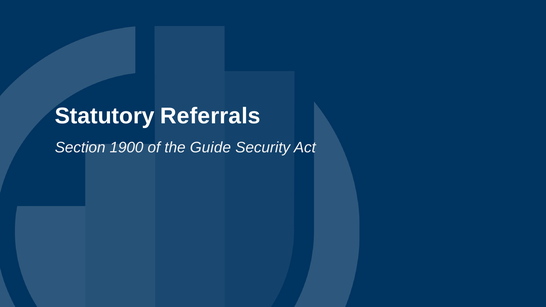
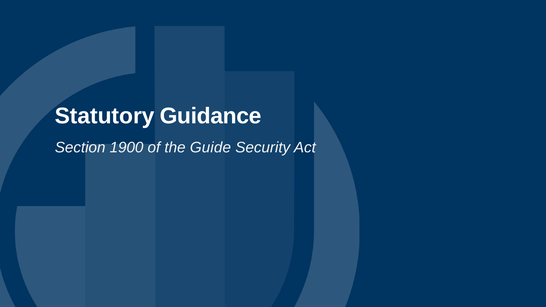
Referrals: Referrals -> Guidance
